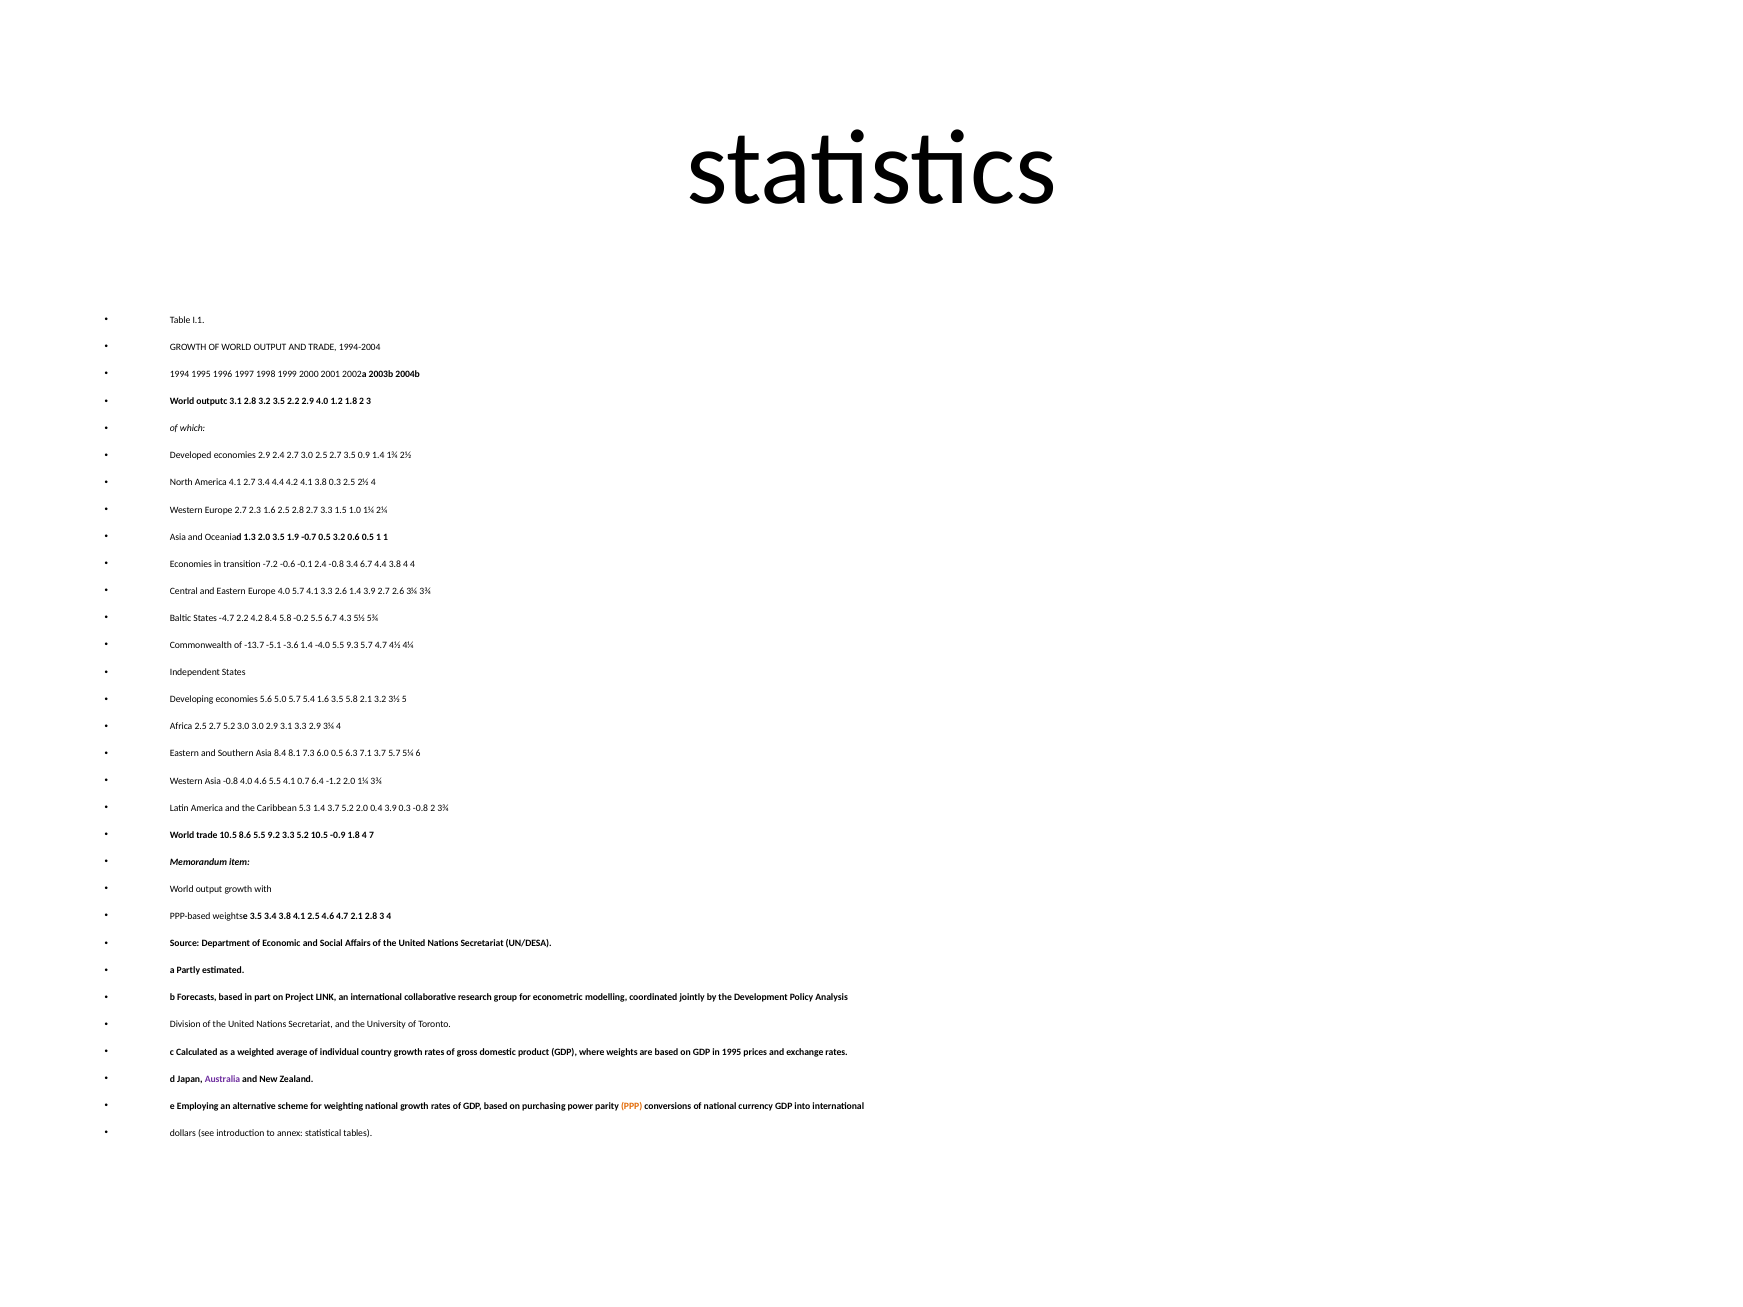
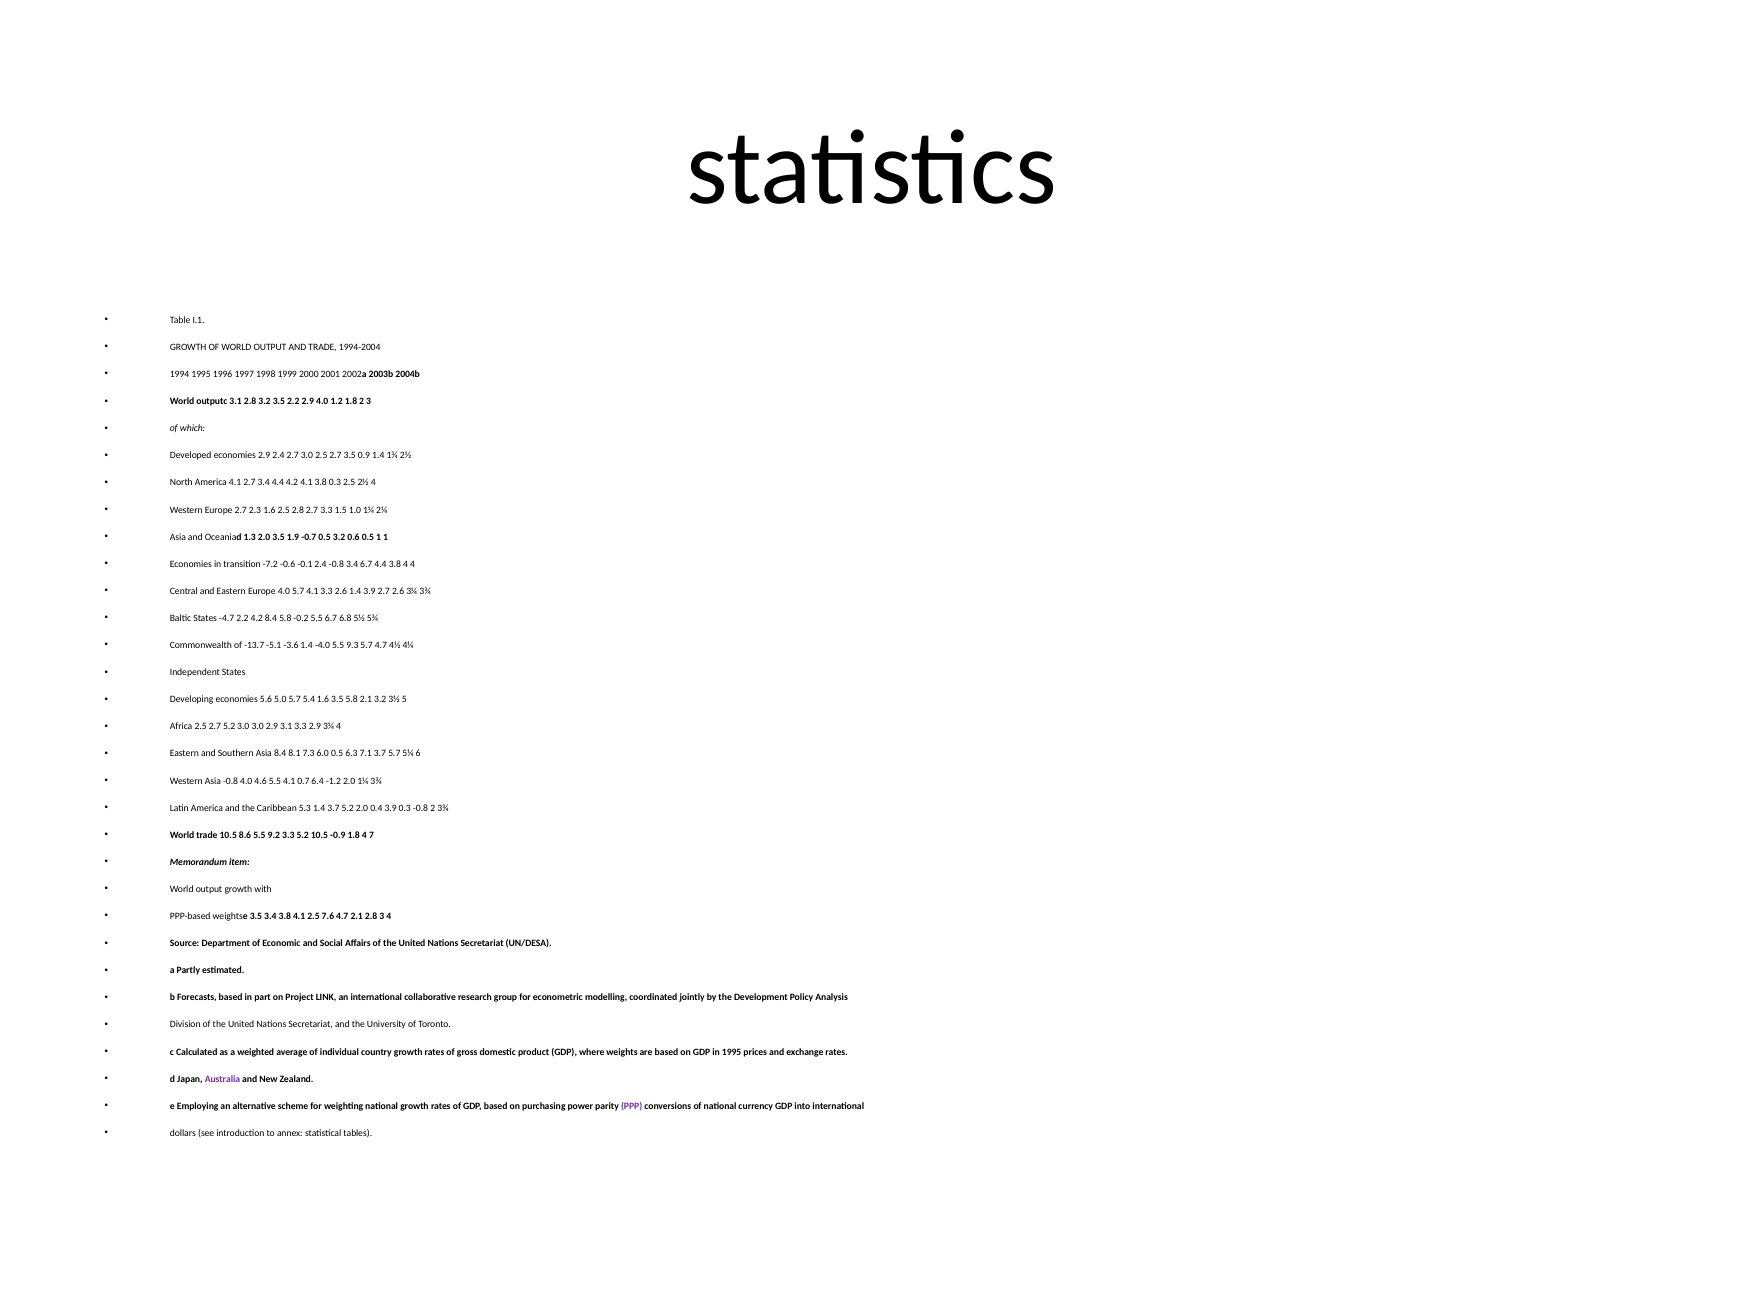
4.3: 4.3 -> 6.8
2.5 4.6: 4.6 -> 7.6
PPP colour: orange -> purple
